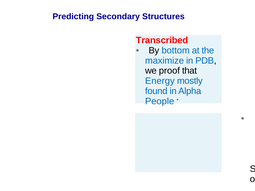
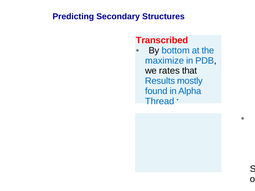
proof: proof -> rates
Energy: Energy -> Results
People: People -> Thread
